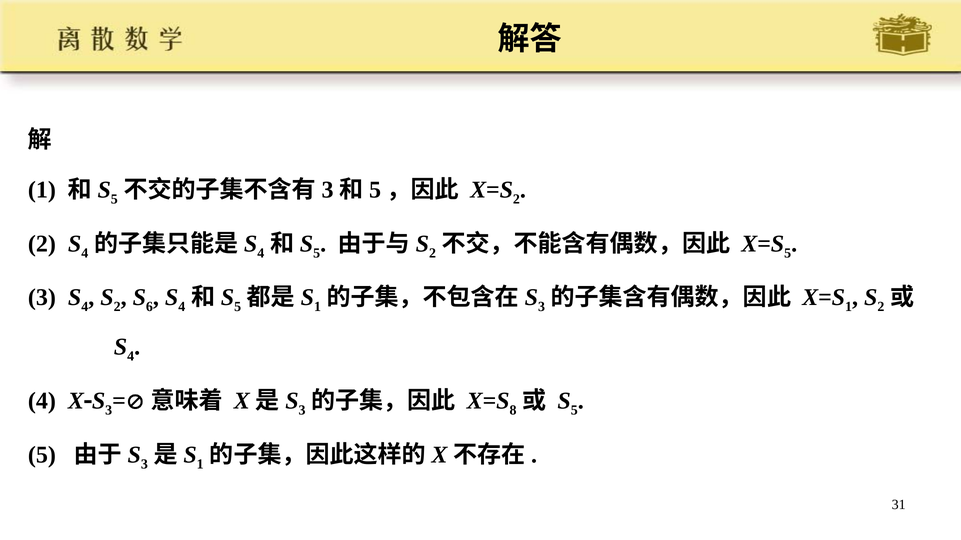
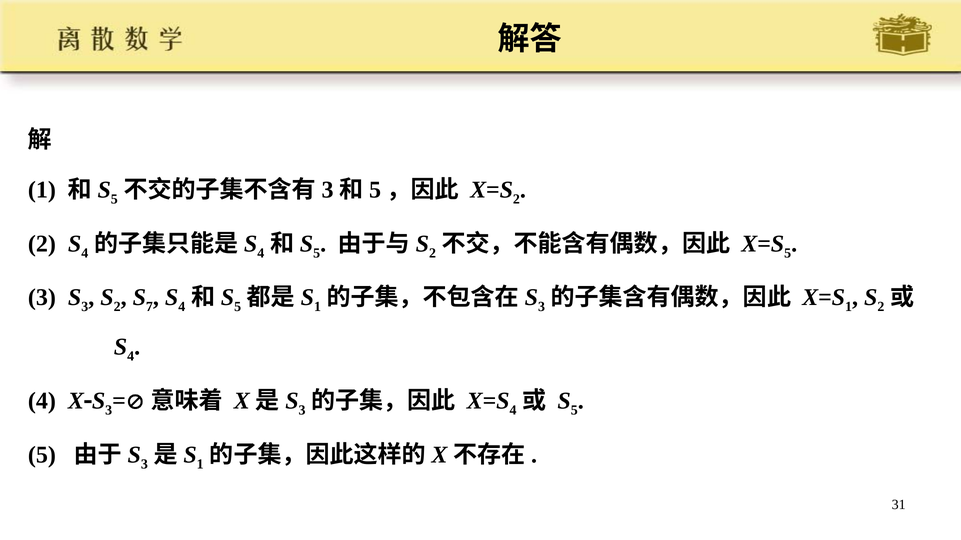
4 at (85, 307): 4 -> 3
6: 6 -> 7
8 at (513, 410): 8 -> 4
